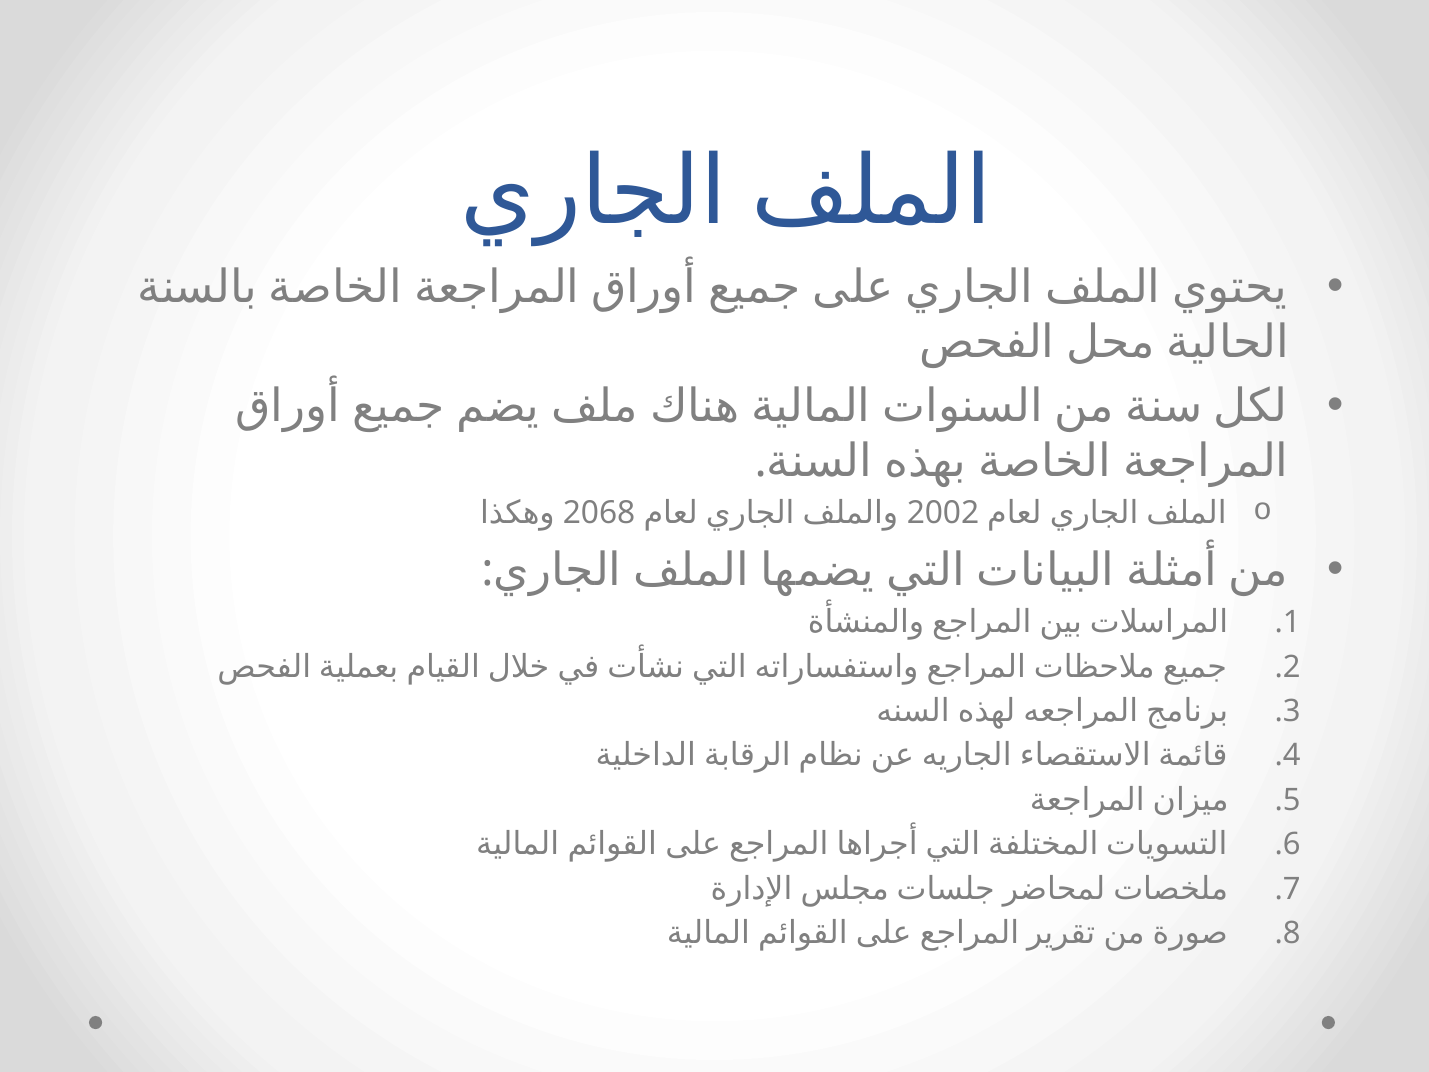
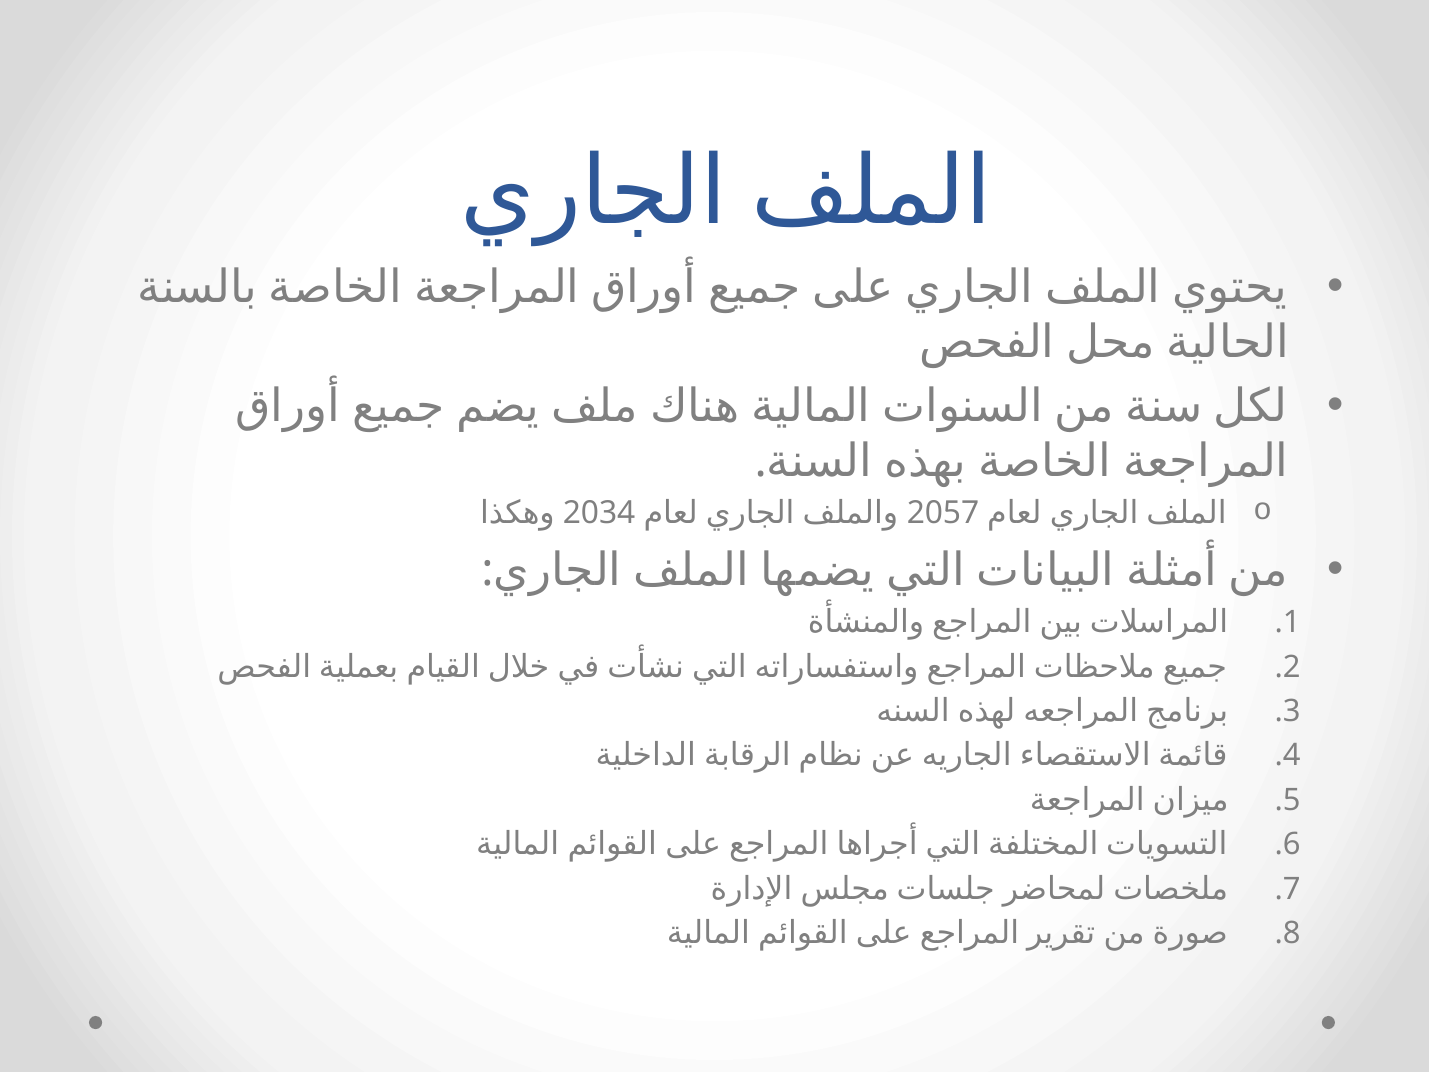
2068: 2068 -> 2034
2002: 2002 -> 2057
